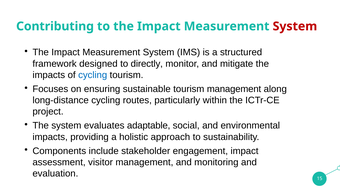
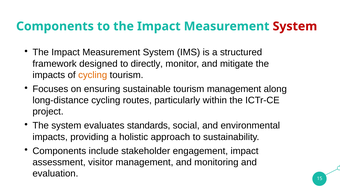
Contributing at (55, 26): Contributing -> Components
cycling at (93, 75) colour: blue -> orange
adaptable: adaptable -> standards
